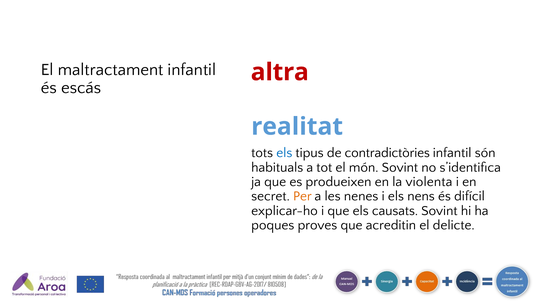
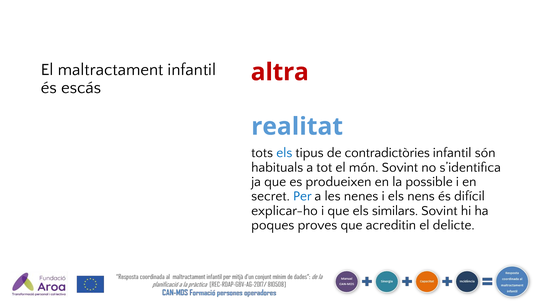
violenta: violenta -> possible
Per colour: orange -> blue
causats: causats -> similars
